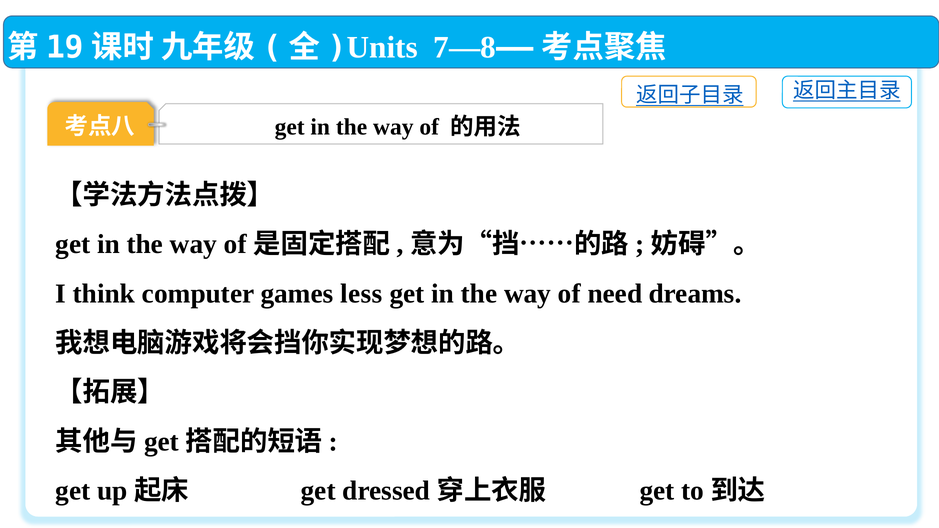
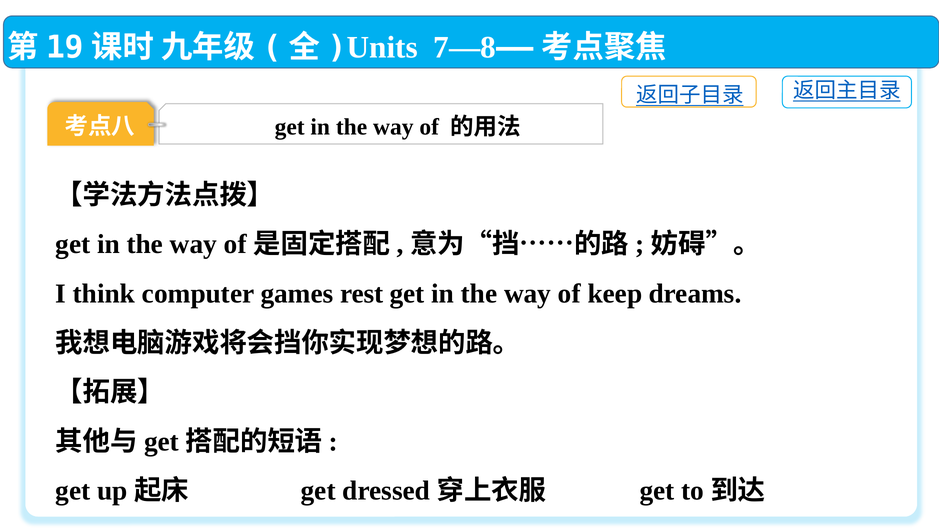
less: less -> rest
need: need -> keep
